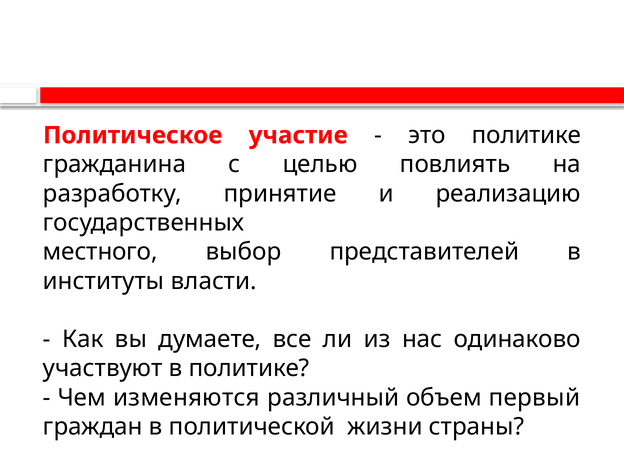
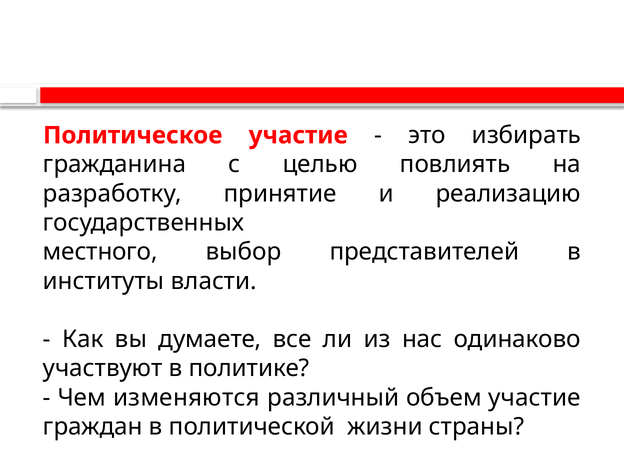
это политике: политике -> избирать
объем первый: первый -> участие
